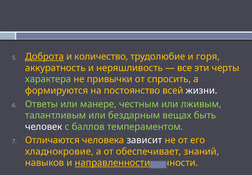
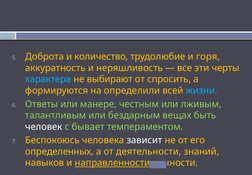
Доброта underline: present -> none
характера colour: light green -> light blue
привычки: привычки -> выбирают
постоянство: постоянство -> определили
жизни colour: white -> light blue
баллов: баллов -> бывает
Отличаются: Отличаются -> Беспокоюсь
хладнокровие: хладнокровие -> определенных
обеспечивает: обеспечивает -> деятельности
